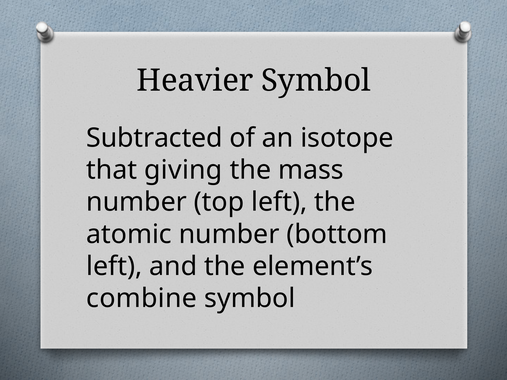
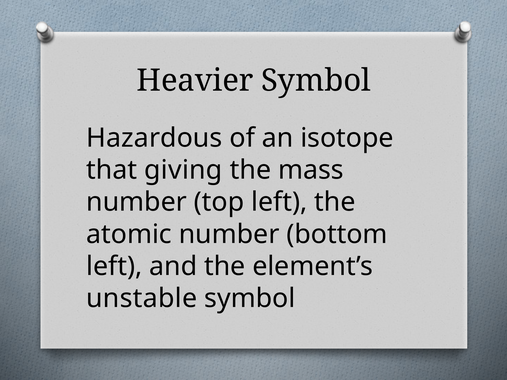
Subtracted: Subtracted -> Hazardous
combine: combine -> unstable
